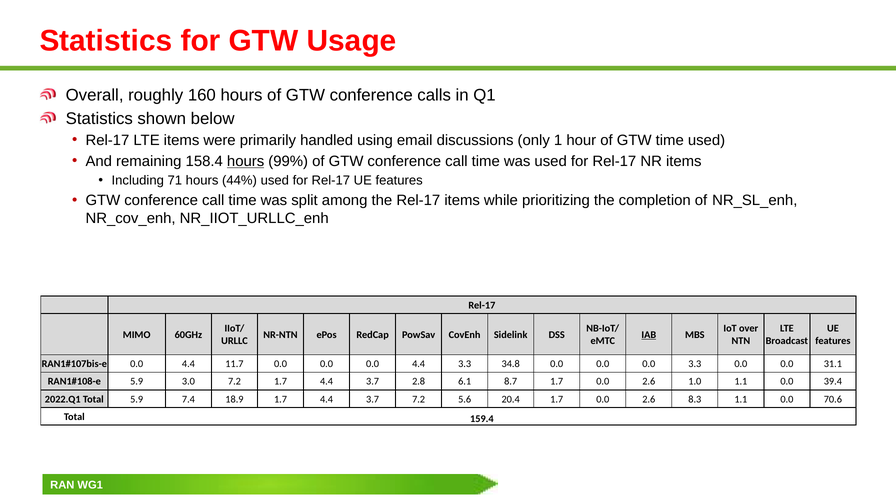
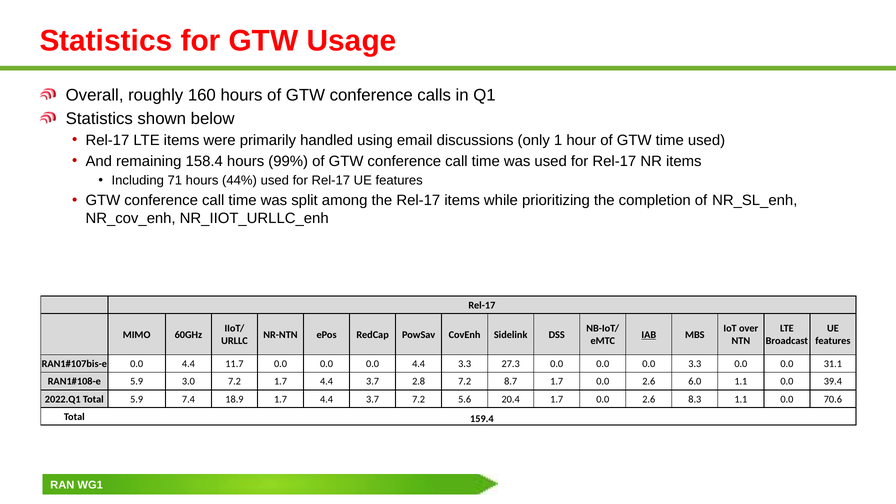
hours at (246, 161) underline: present -> none
34.8: 34.8 -> 27.3
2.8 6.1: 6.1 -> 7.2
1.0: 1.0 -> 6.0
